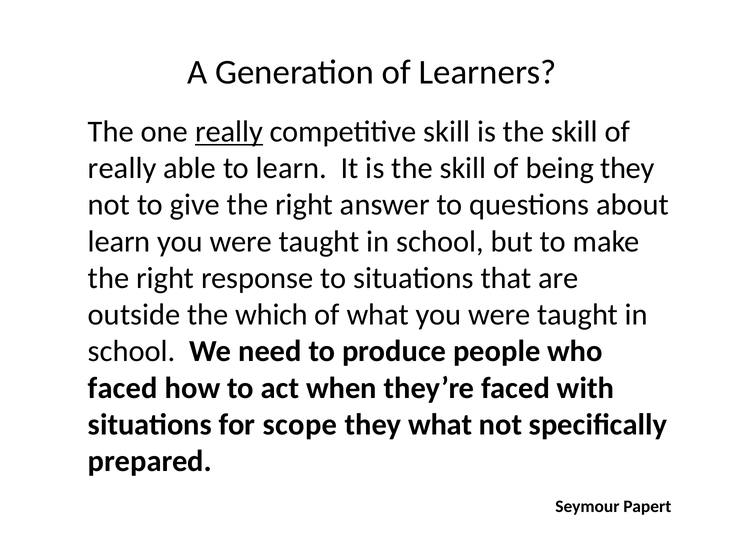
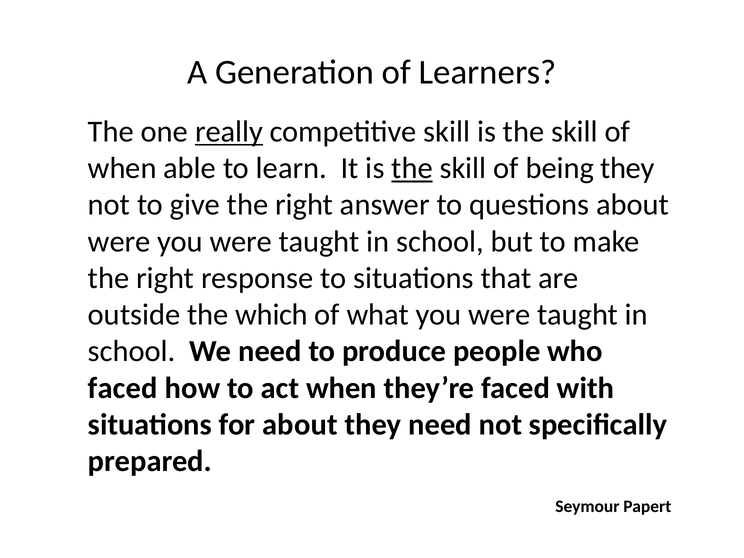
really at (122, 168): really -> when
the at (412, 168) underline: none -> present
learn at (119, 241): learn -> were
for scope: scope -> about
they what: what -> need
